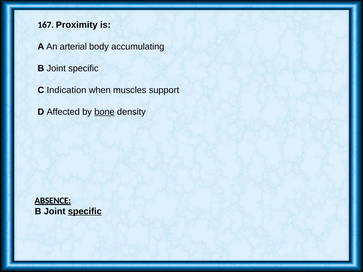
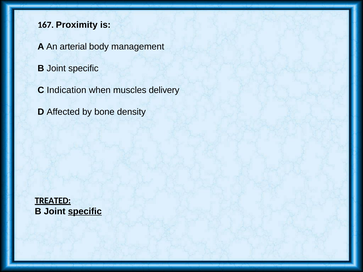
accumulating: accumulating -> management
support: support -> delivery
bone underline: present -> none
ABSENCE: ABSENCE -> TREATED
